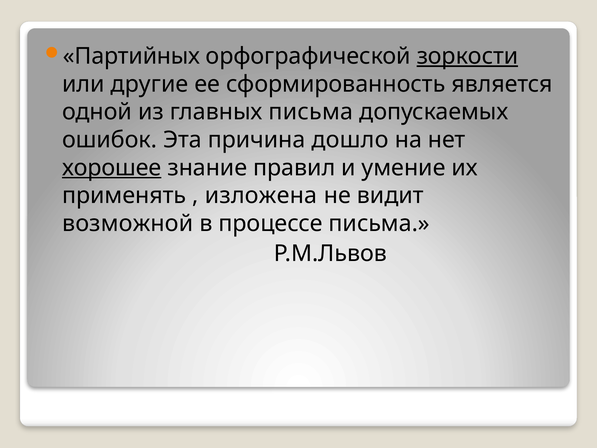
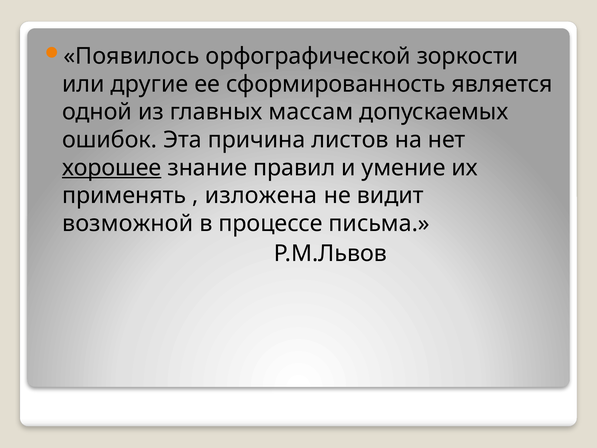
Партийных: Партийных -> Появилось
зоркости underline: present -> none
главных письма: письма -> массам
дошло: дошло -> листов
